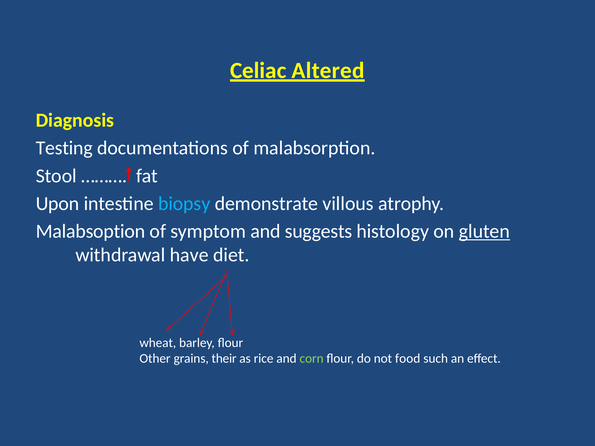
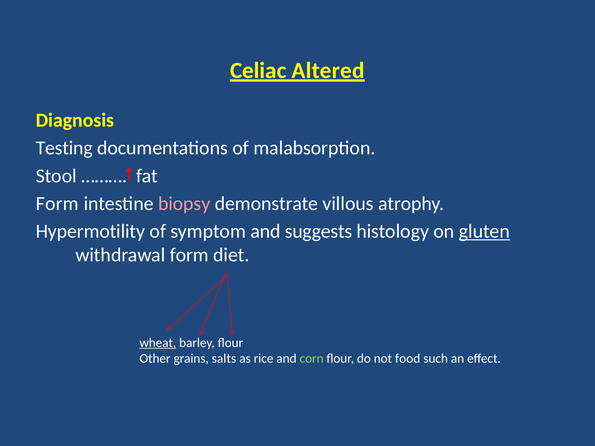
Upon at (58, 204): Upon -> Form
biopsy colour: light blue -> pink
Malabsoption: Malabsoption -> Hypermotility
withdrawal have: have -> form
wheat underline: none -> present
their: their -> salts
